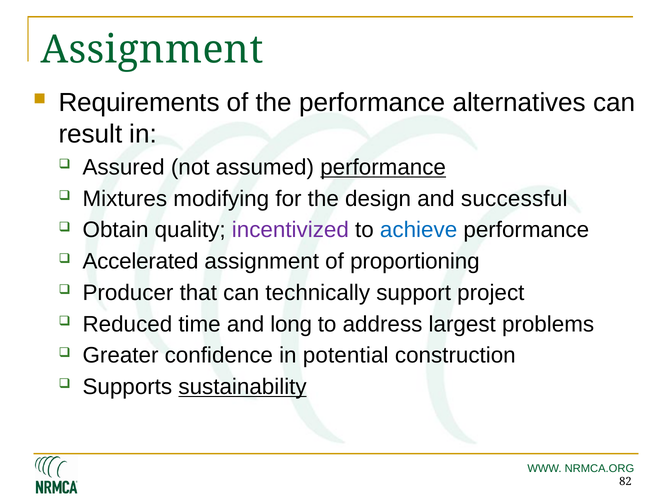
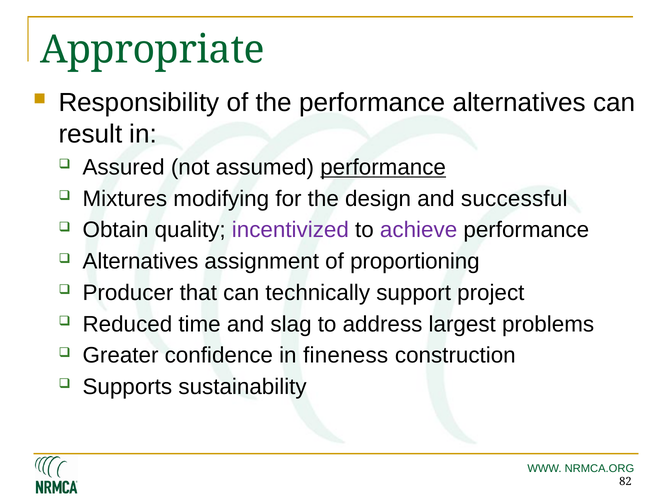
Assignment at (152, 50): Assignment -> Appropriate
Requirements: Requirements -> Responsibility
achieve colour: blue -> purple
Accelerated at (141, 261): Accelerated -> Alternatives
long: long -> slag
potential: potential -> fineness
sustainability underline: present -> none
